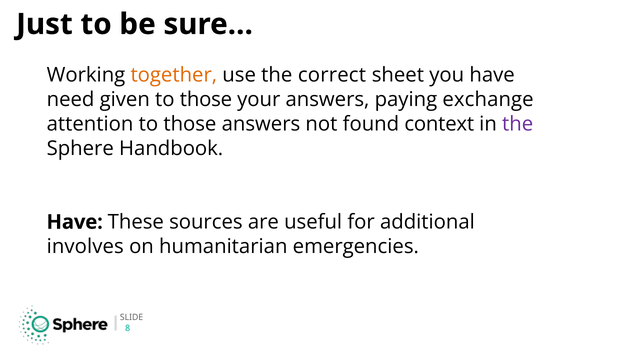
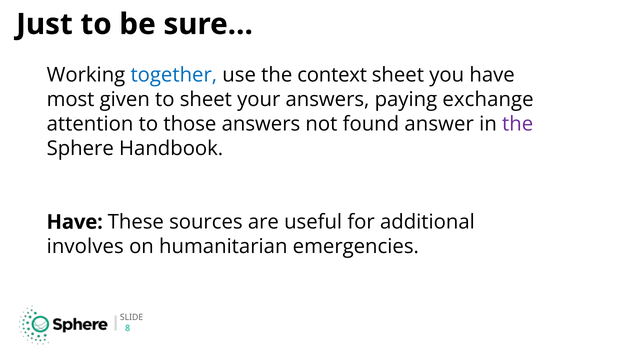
together colour: orange -> blue
correct: correct -> context
need: need -> most
given to those: those -> sheet
context: context -> answer
